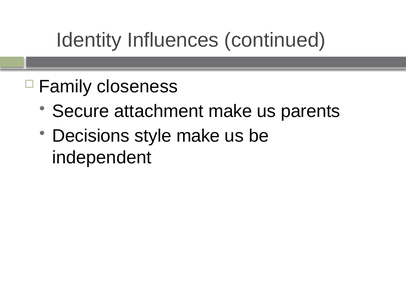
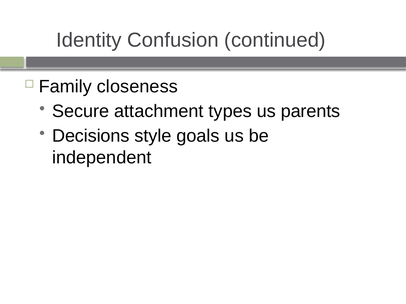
Influences: Influences -> Confusion
attachment make: make -> types
style make: make -> goals
